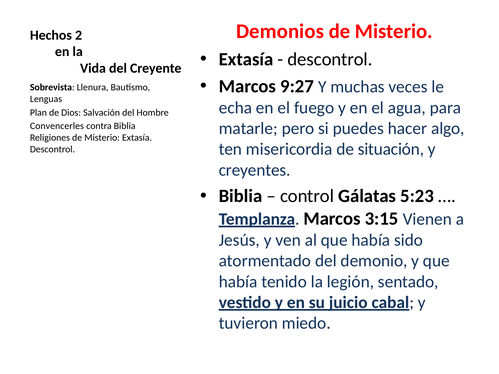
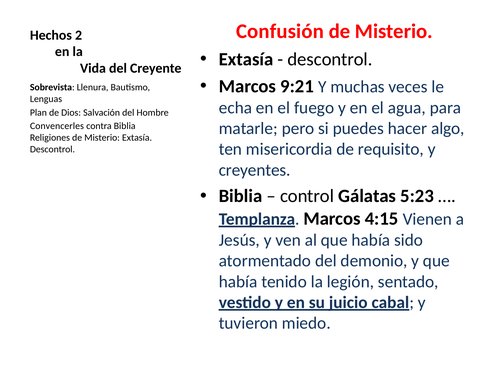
Demonios: Demonios -> Confusión
9:27: 9:27 -> 9:21
situación: situación -> requisito
3:15: 3:15 -> 4:15
